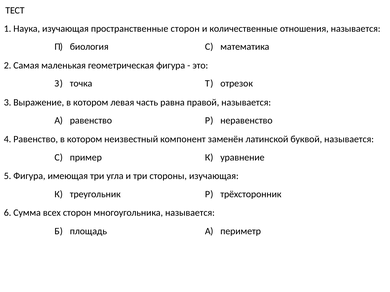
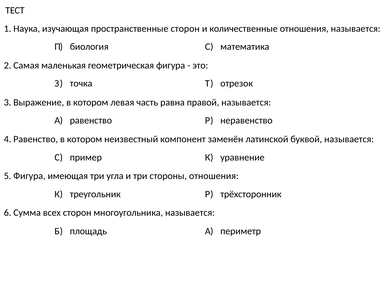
стороны изучающая: изучающая -> отношения
